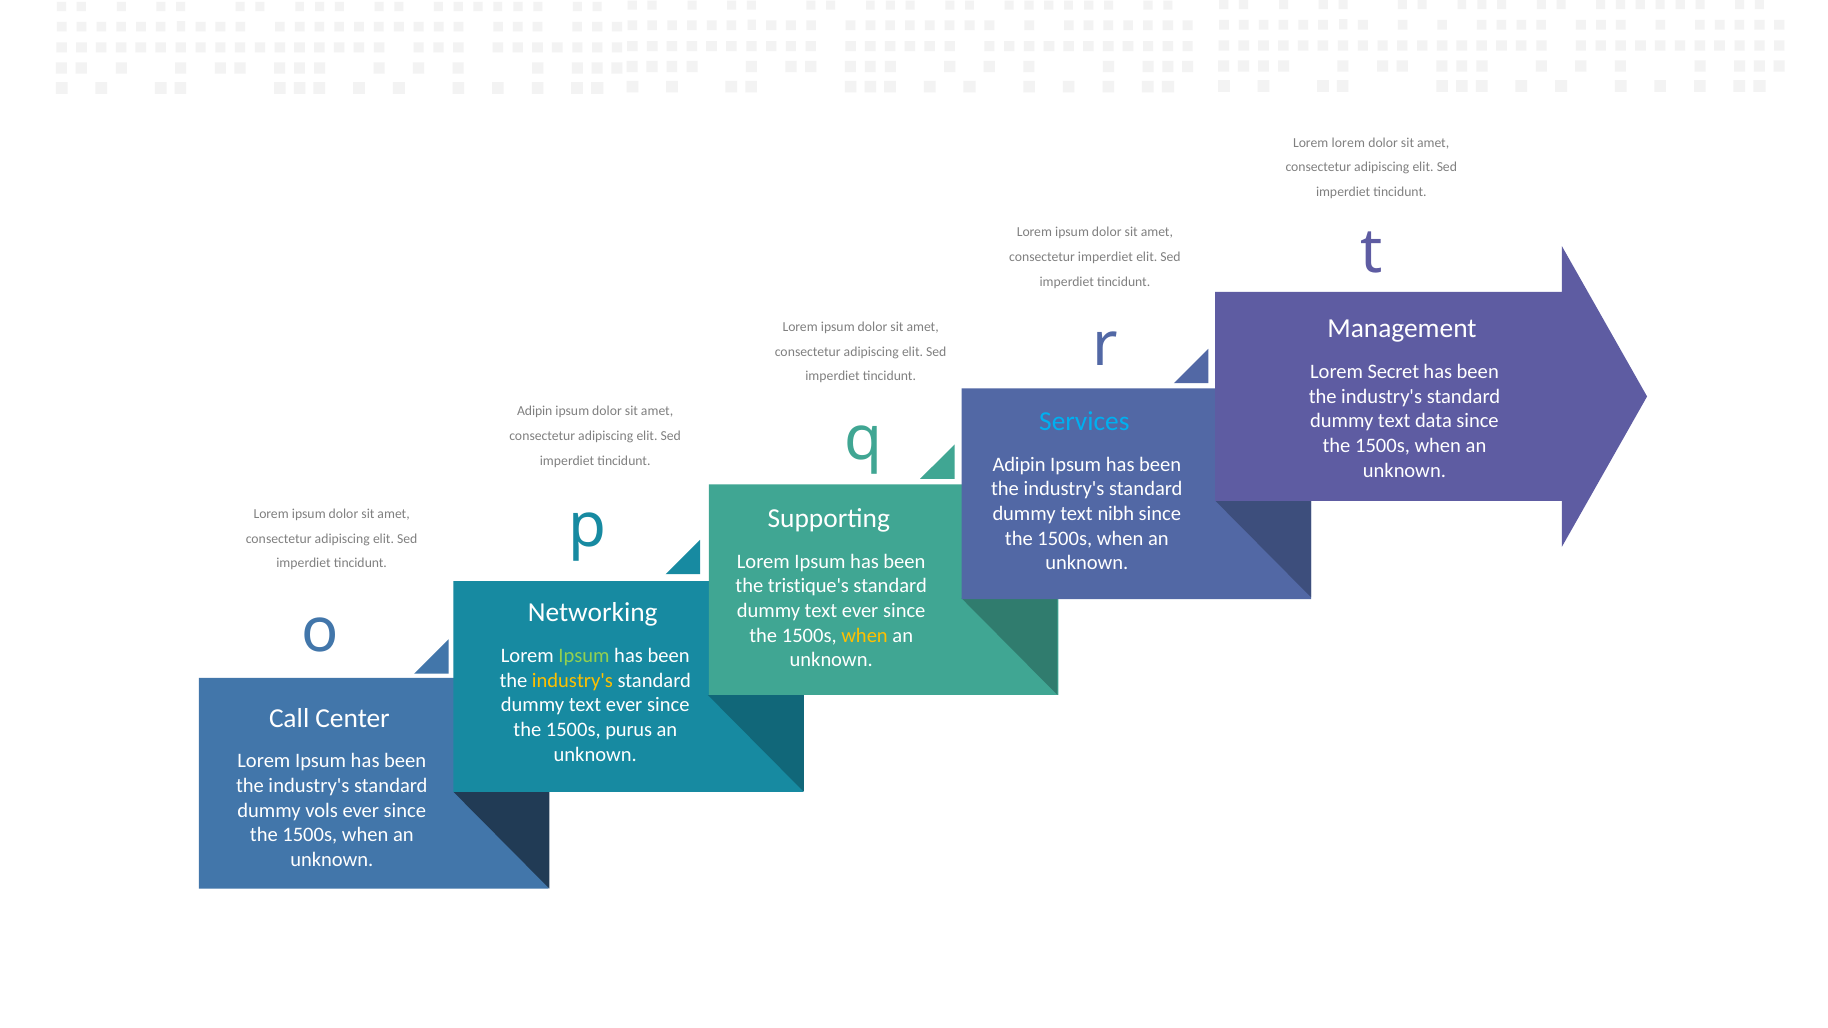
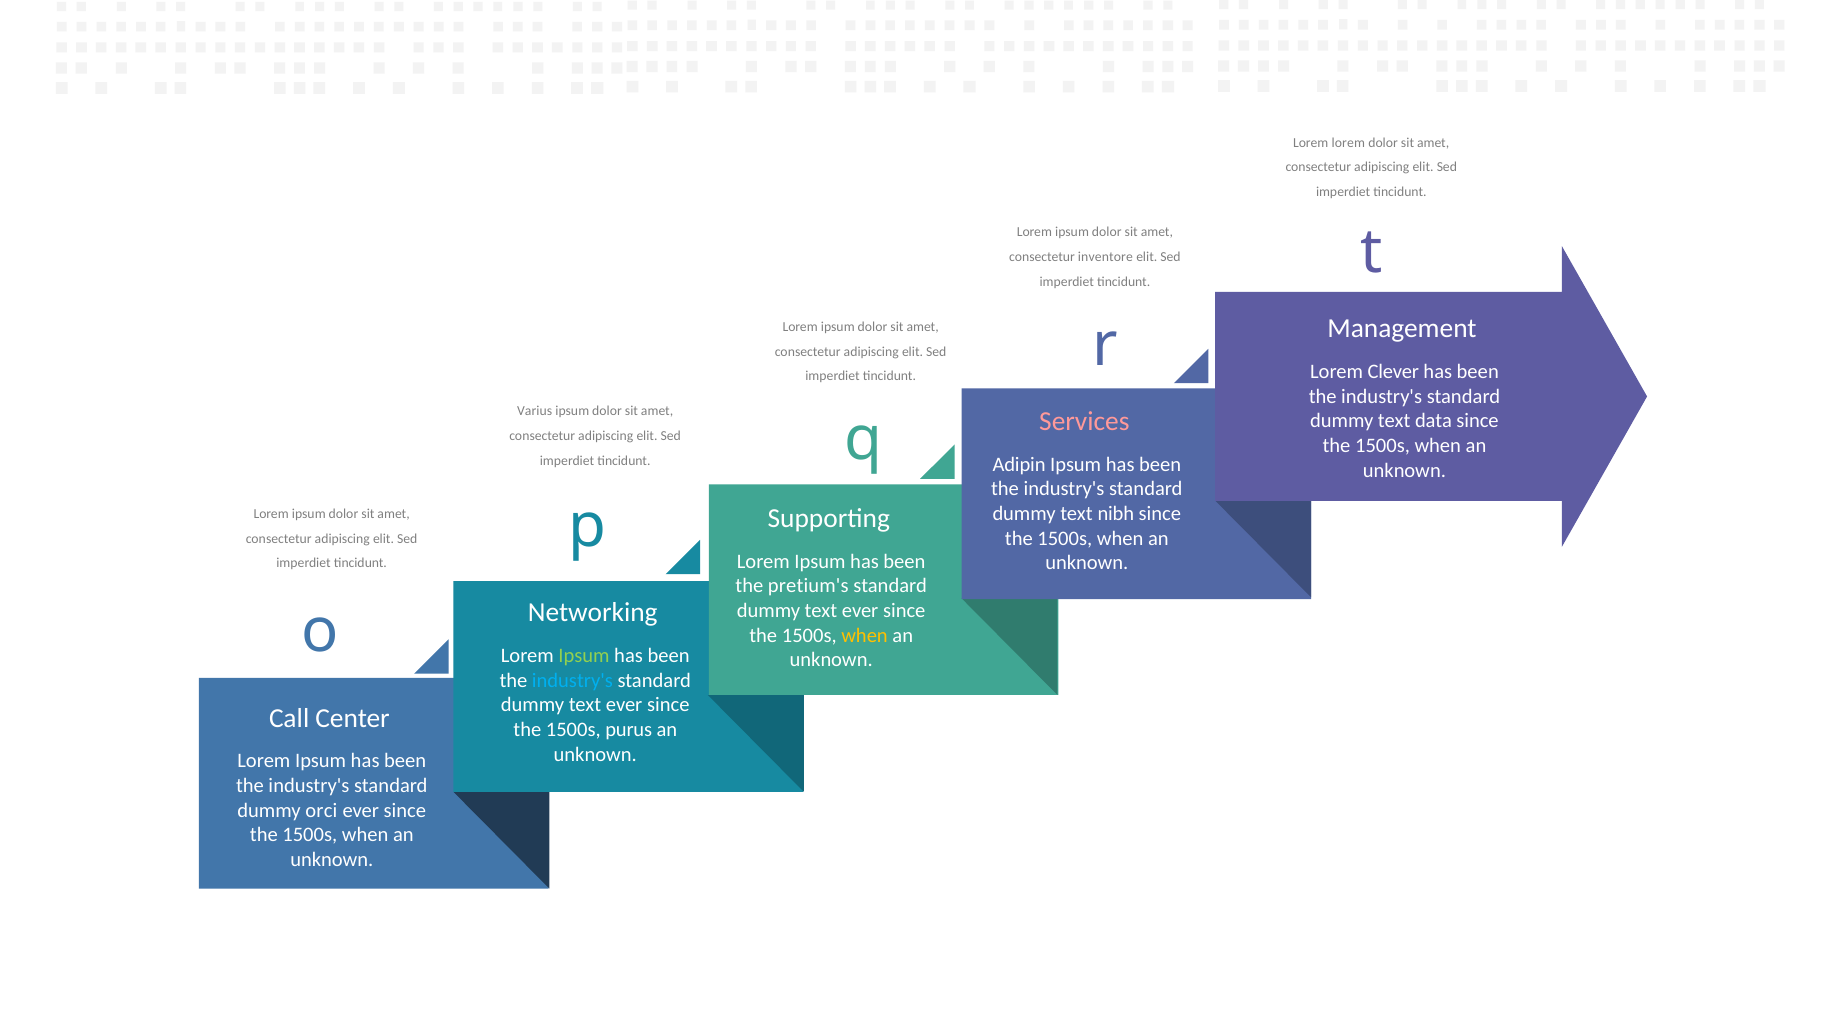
consectetur imperdiet: imperdiet -> inventore
Secret: Secret -> Clever
Adipin at (535, 411): Adipin -> Varius
Services colour: light blue -> pink
tristique's: tristique's -> pretium's
industry's at (572, 681) colour: yellow -> light blue
vols: vols -> orci
